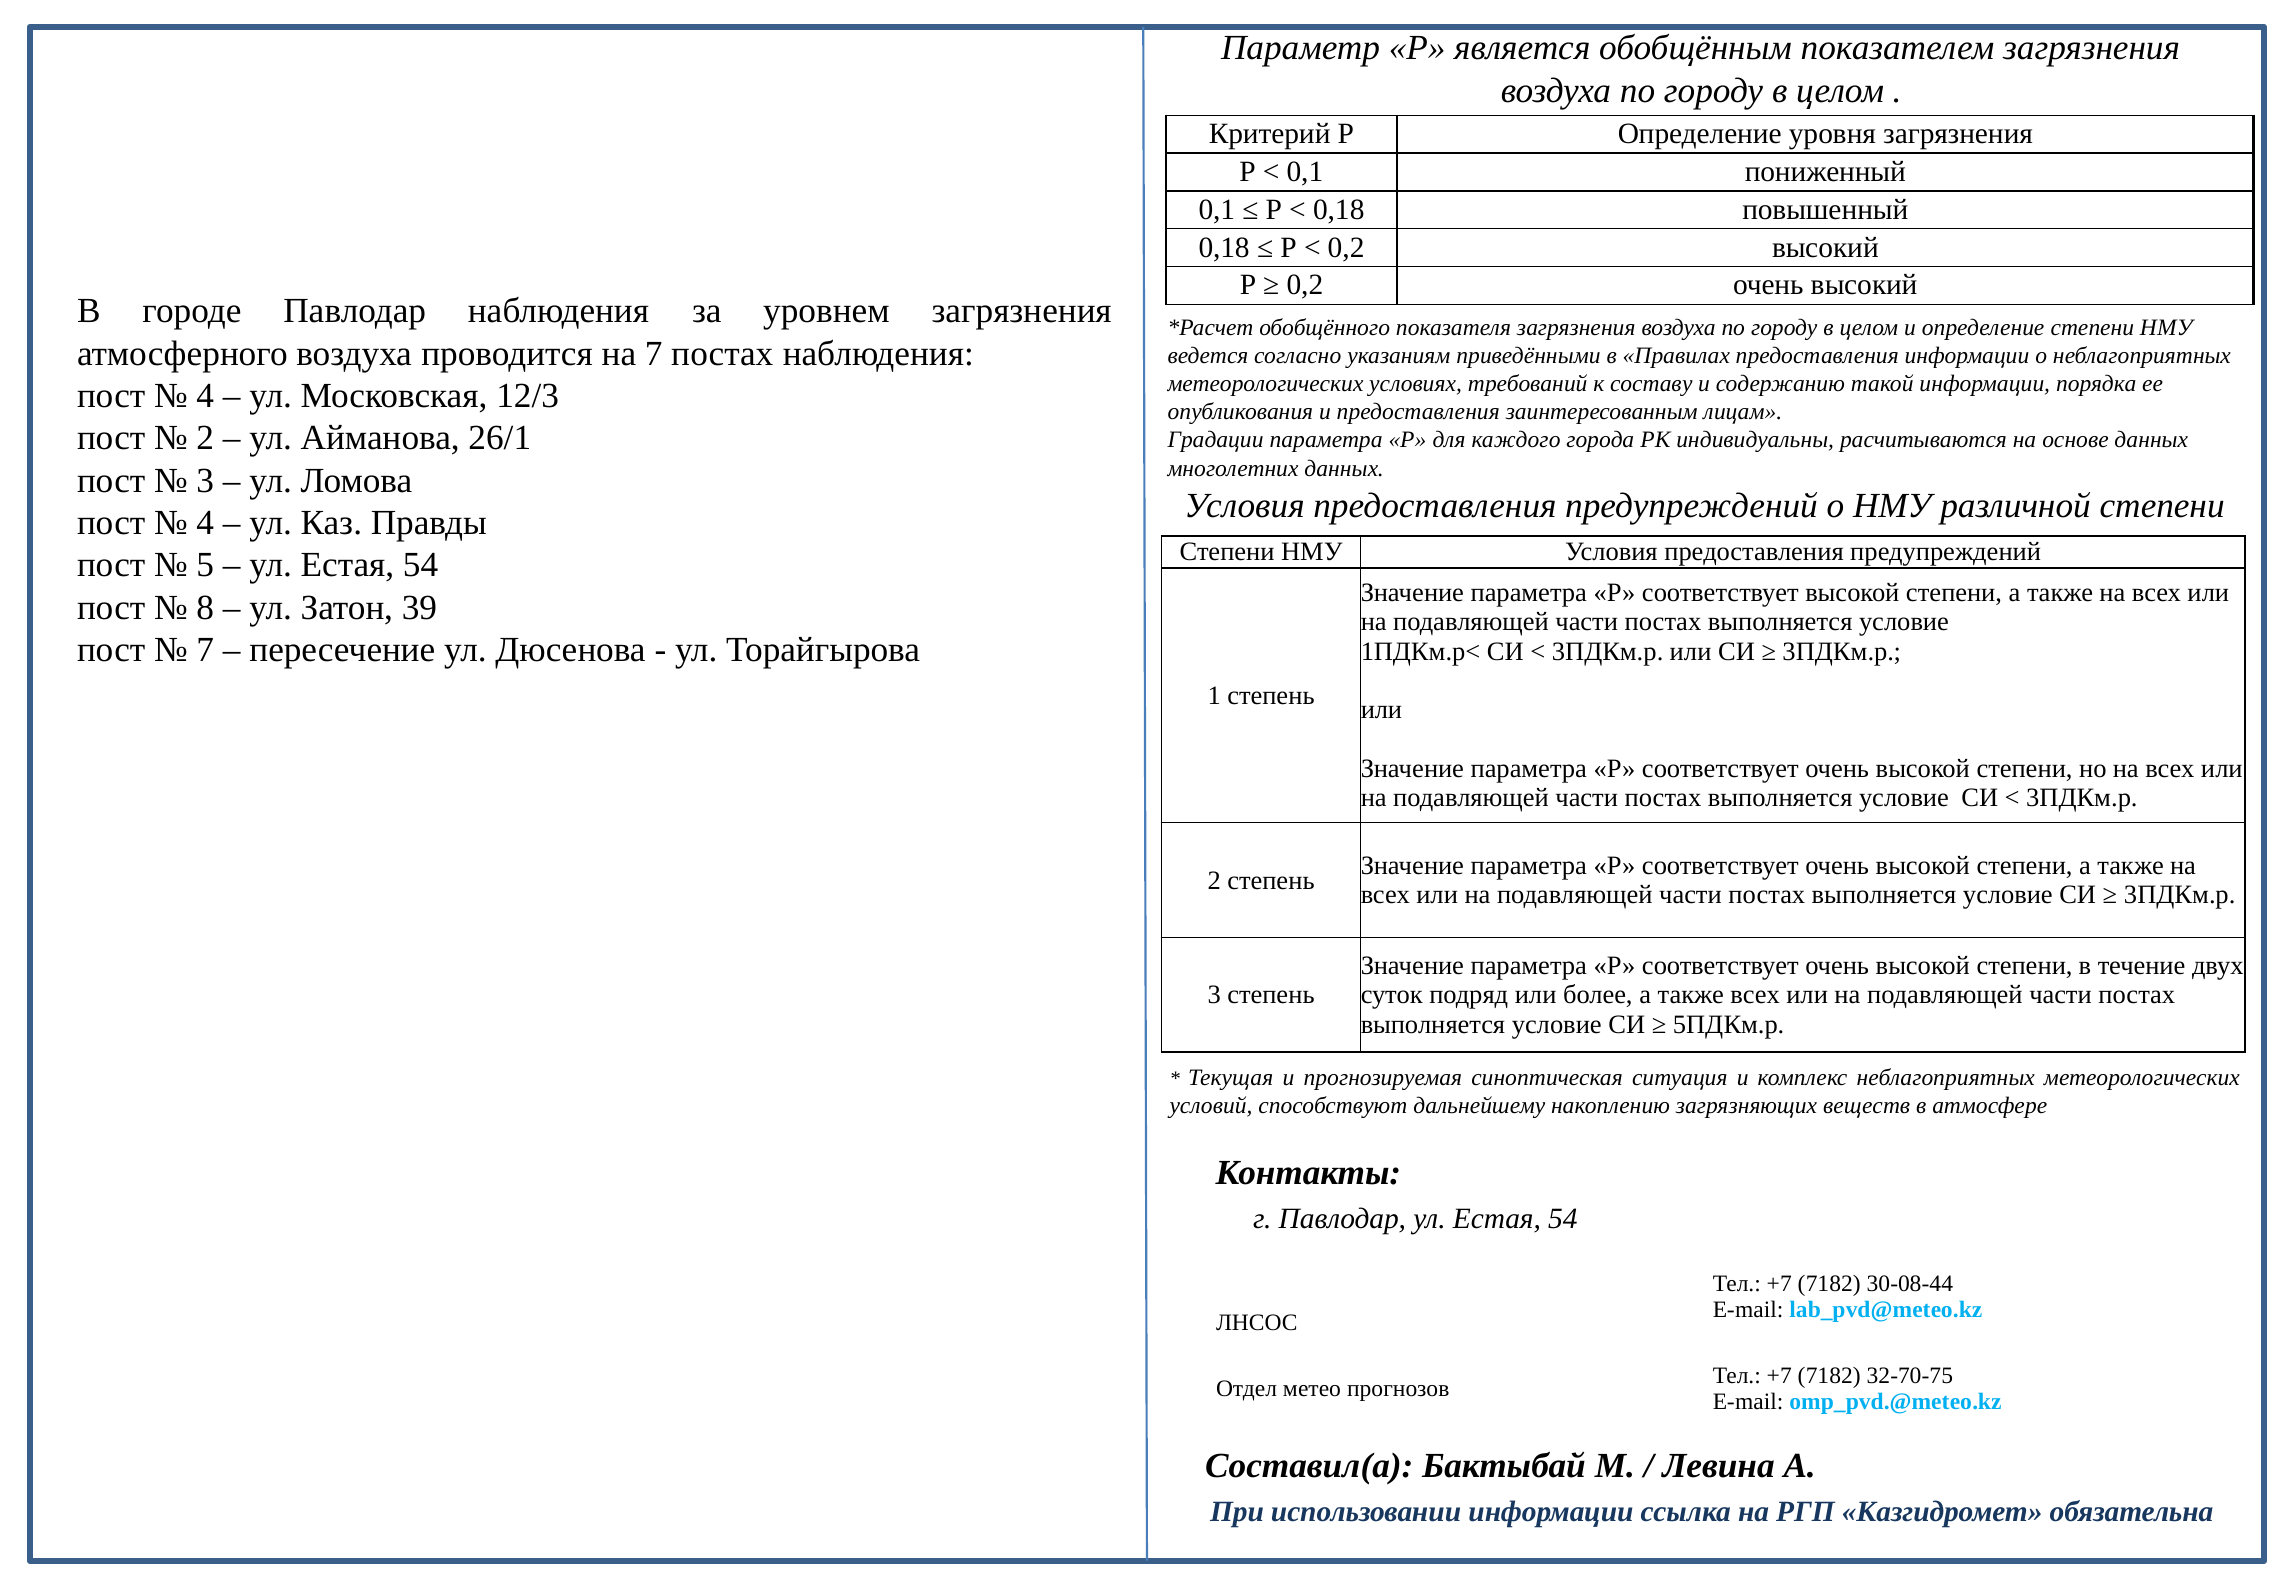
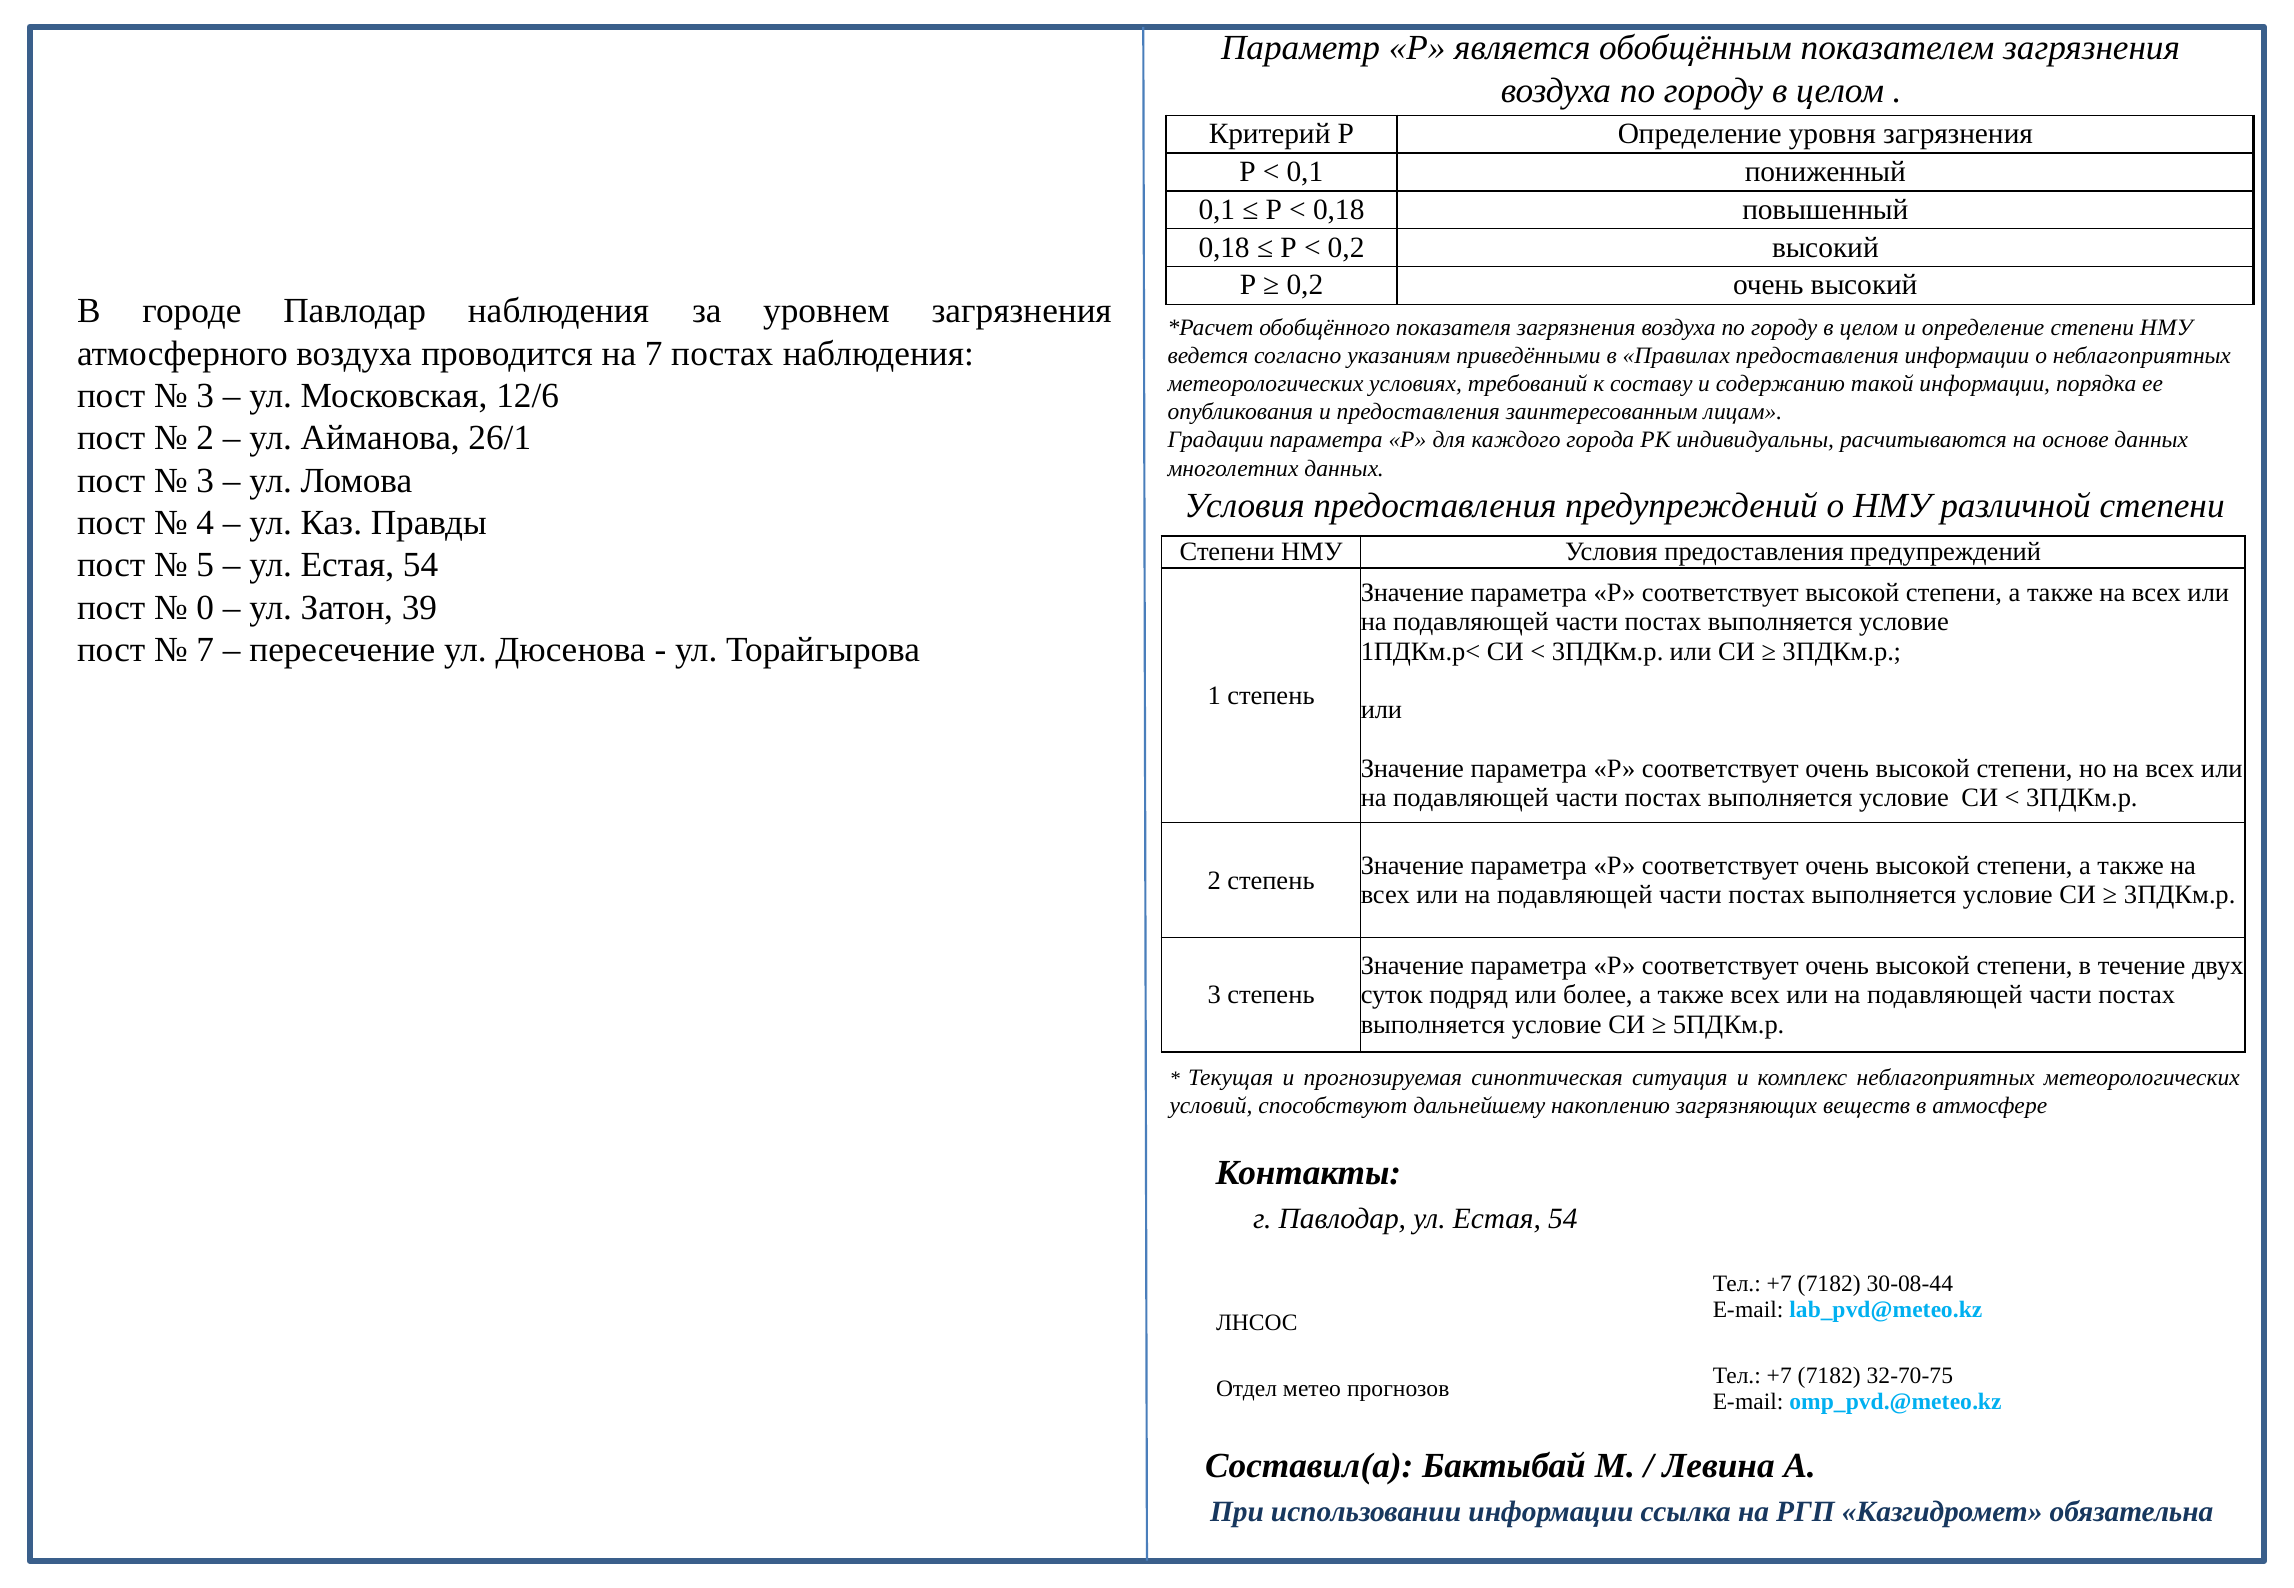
4 at (205, 396): 4 -> 3
12/3: 12/3 -> 12/6
8: 8 -> 0
